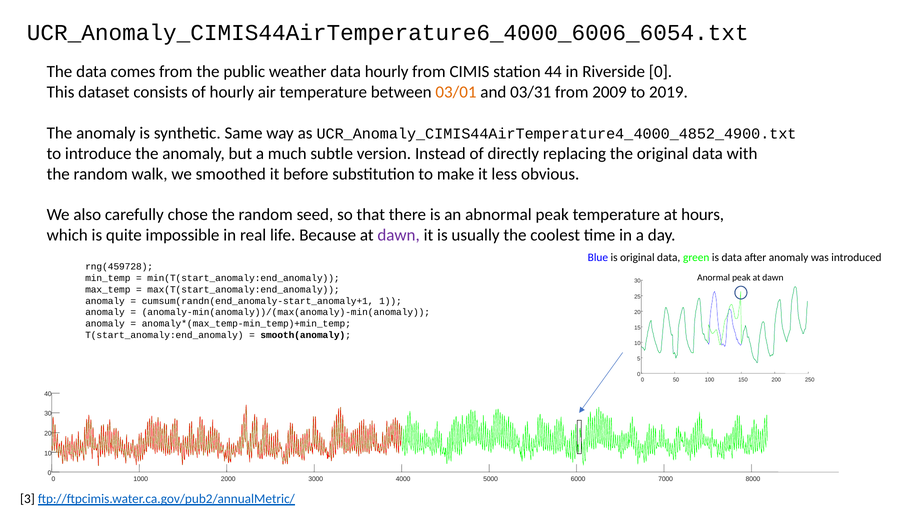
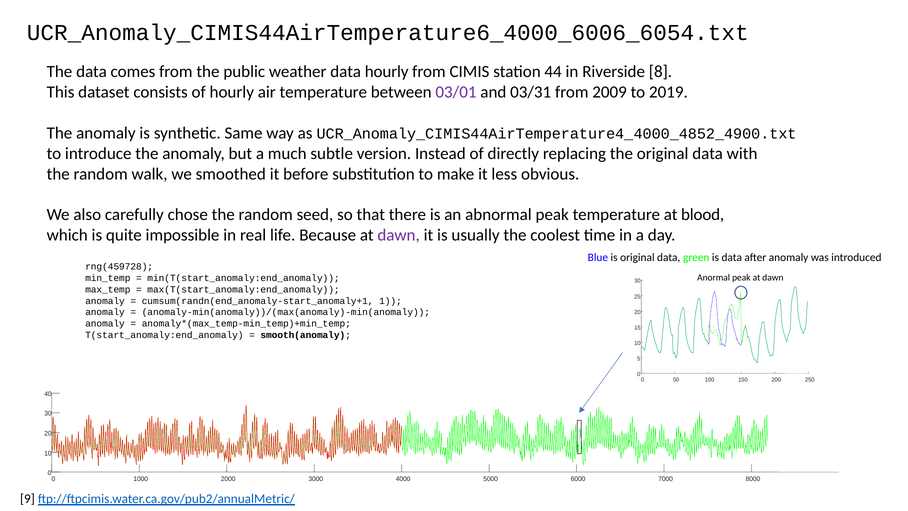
Riverside 0: 0 -> 8
03/01 colour: orange -> purple
hours: hours -> blood
3: 3 -> 9
